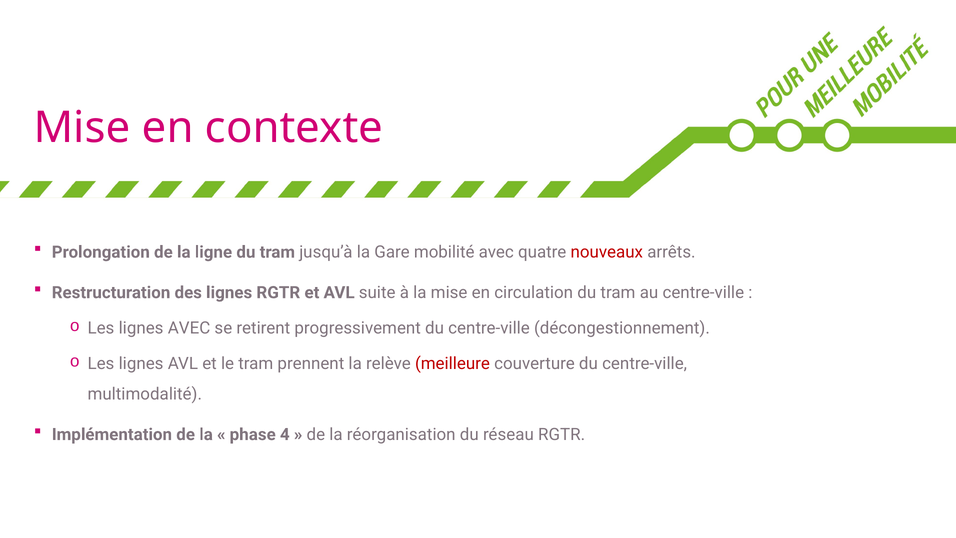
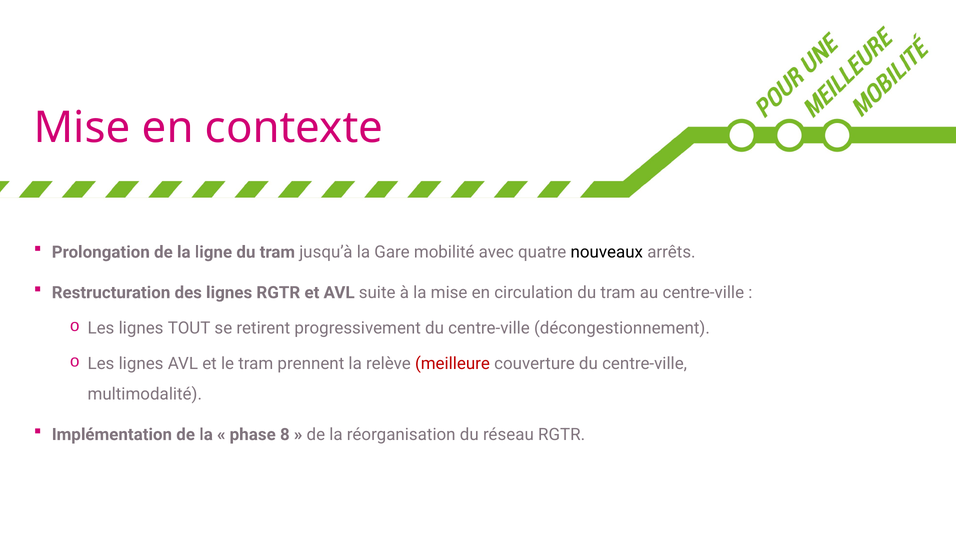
nouveaux colour: red -> black
lignes AVEC: AVEC -> TOUT
4: 4 -> 8
